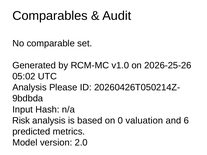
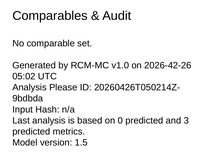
2026-25-26: 2026-25-26 -> 2026-42-26
Risk: Risk -> Last
0 valuation: valuation -> predicted
6: 6 -> 3
2.0: 2.0 -> 1.5
